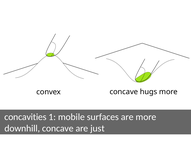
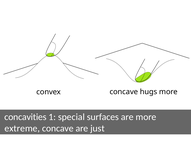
mobile: mobile -> special
downhill: downhill -> extreme
